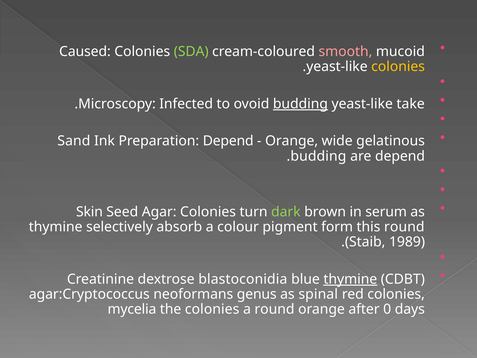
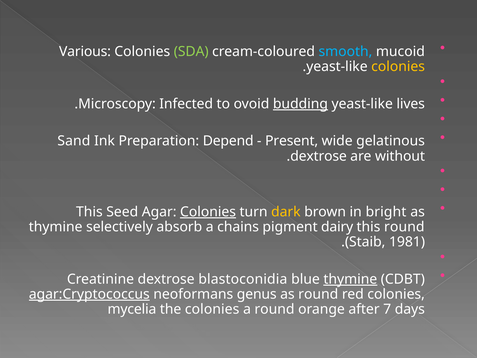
Caused: Caused -> Various
smooth colour: pink -> light blue
take: take -> lives
Orange at (292, 141): Orange -> Present
budding at (318, 156): budding -> dextrose
are depend: depend -> without
Skin at (89, 212): Skin -> This
Colonies at (208, 212) underline: none -> present
dark colour: light green -> yellow
serum: serum -> bright
colour: colour -> chains
form: form -> dairy
1989: 1989 -> 1981
agar:Cryptococcus underline: none -> present
as spinal: spinal -> round
0: 0 -> 7
